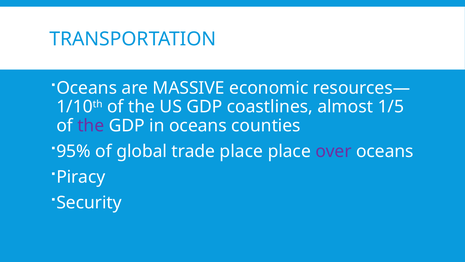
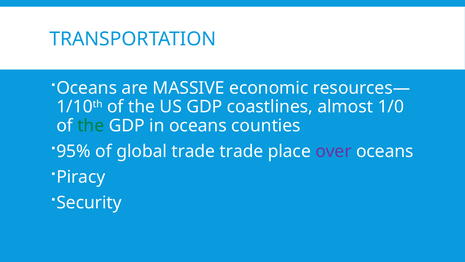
1/5: 1/5 -> 1/0
the at (91, 125) colour: purple -> green
trade place: place -> trade
